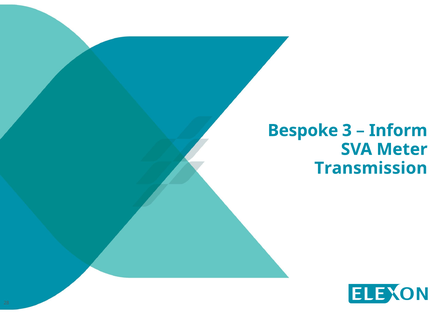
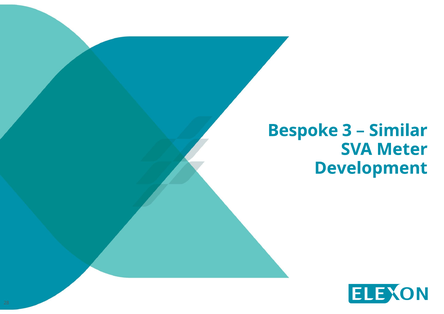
Inform: Inform -> Similar
Transmission: Transmission -> Development
